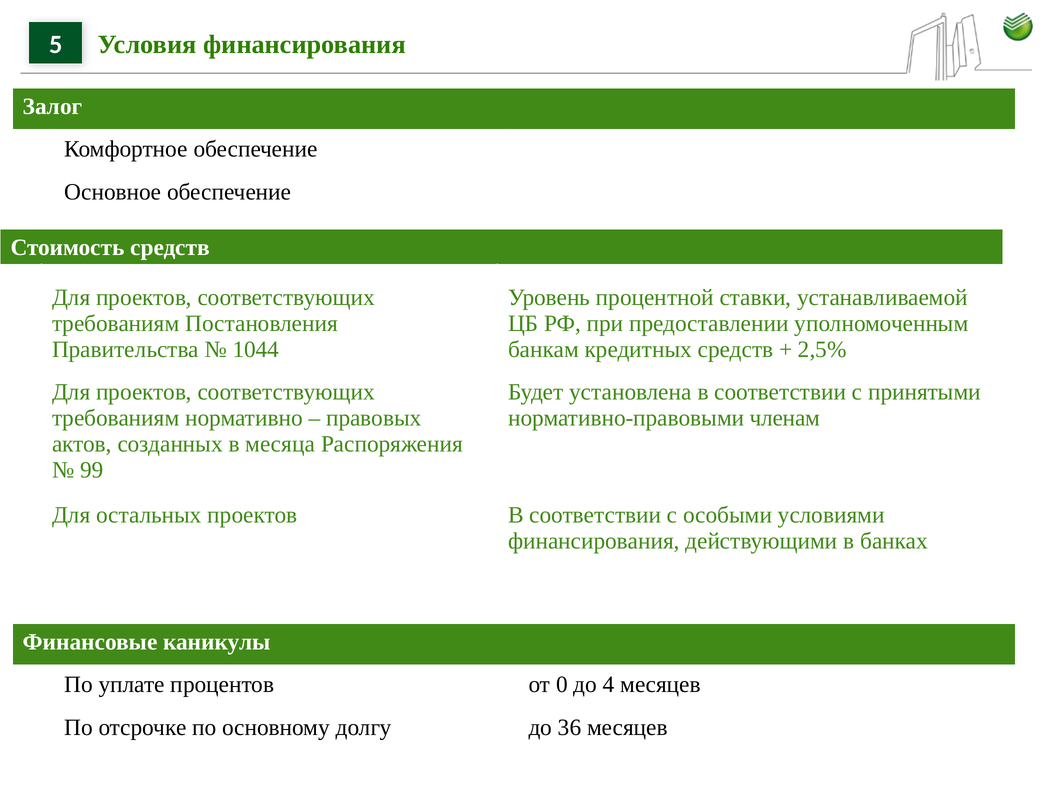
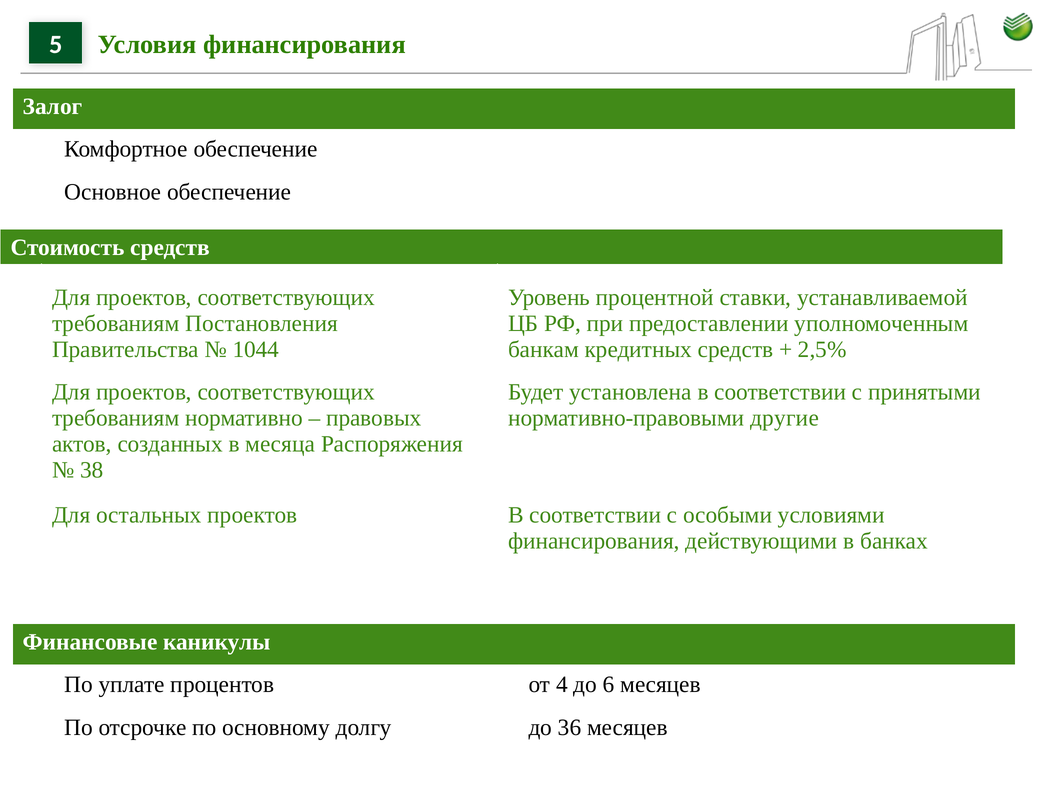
членам: членам -> другие
99: 99 -> 38
0: 0 -> 4
4: 4 -> 6
